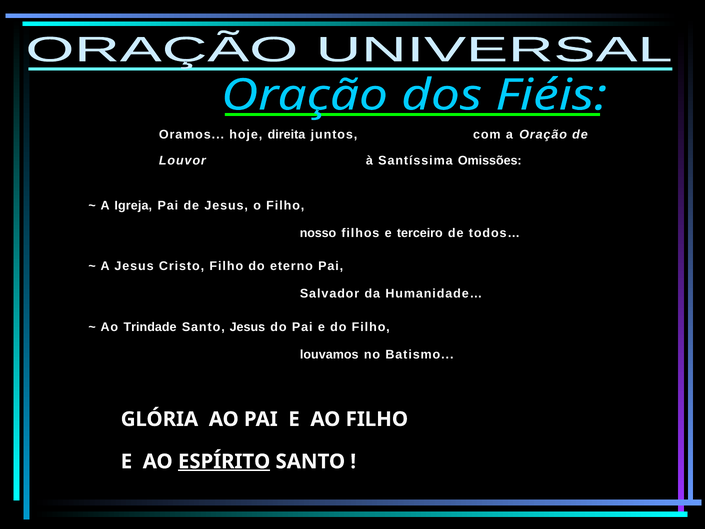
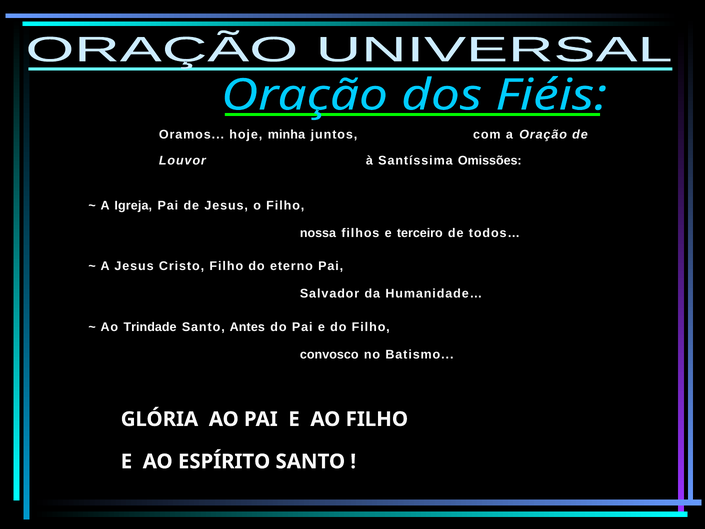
direita: direita -> minha
nosso: nosso -> nossa
Santo Jesus: Jesus -> Antes
louvamos: louvamos -> convosco
ESPÍRITO underline: present -> none
